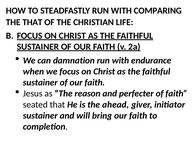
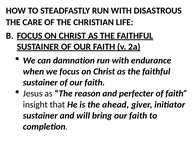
COMPARING: COMPARING -> DISASTROUS
THE THAT: THAT -> CARE
seated: seated -> insight
